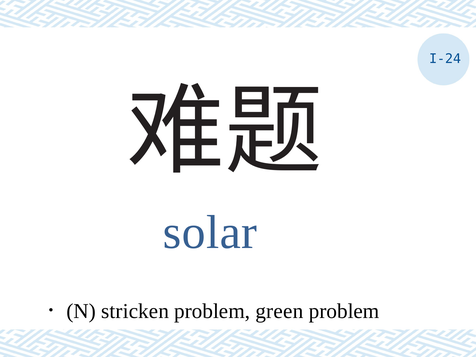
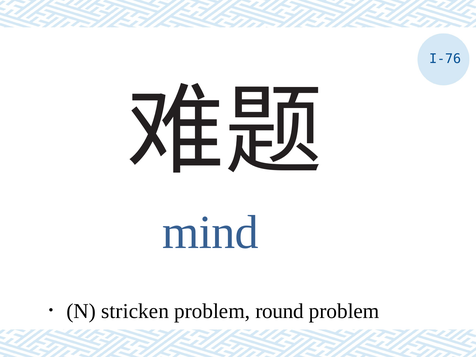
I-24: I-24 -> I-76
solar: solar -> mind
green: green -> round
